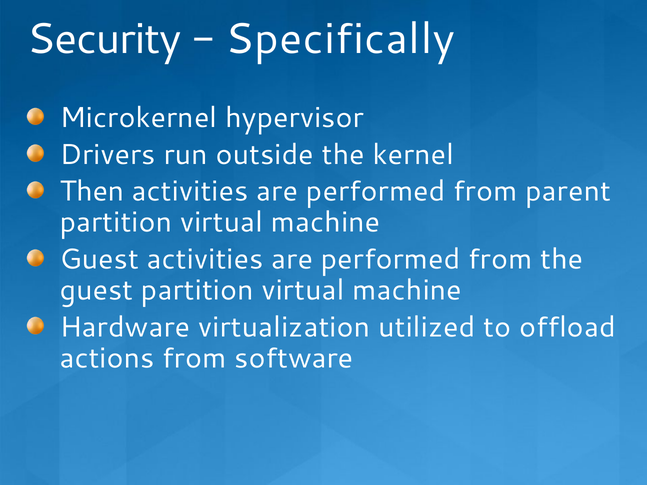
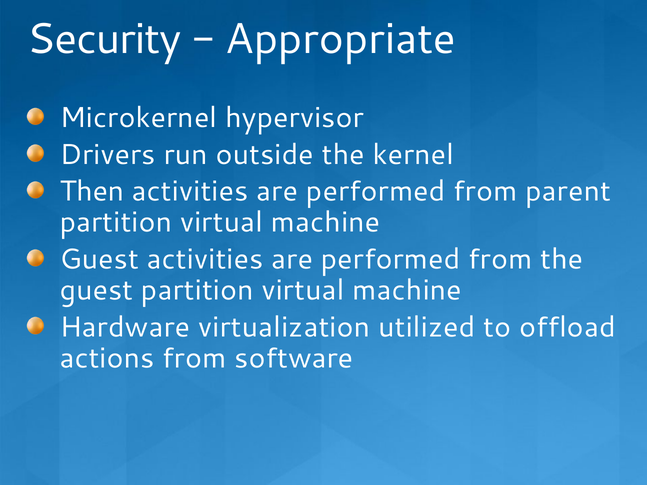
Specifically: Specifically -> Appropriate
